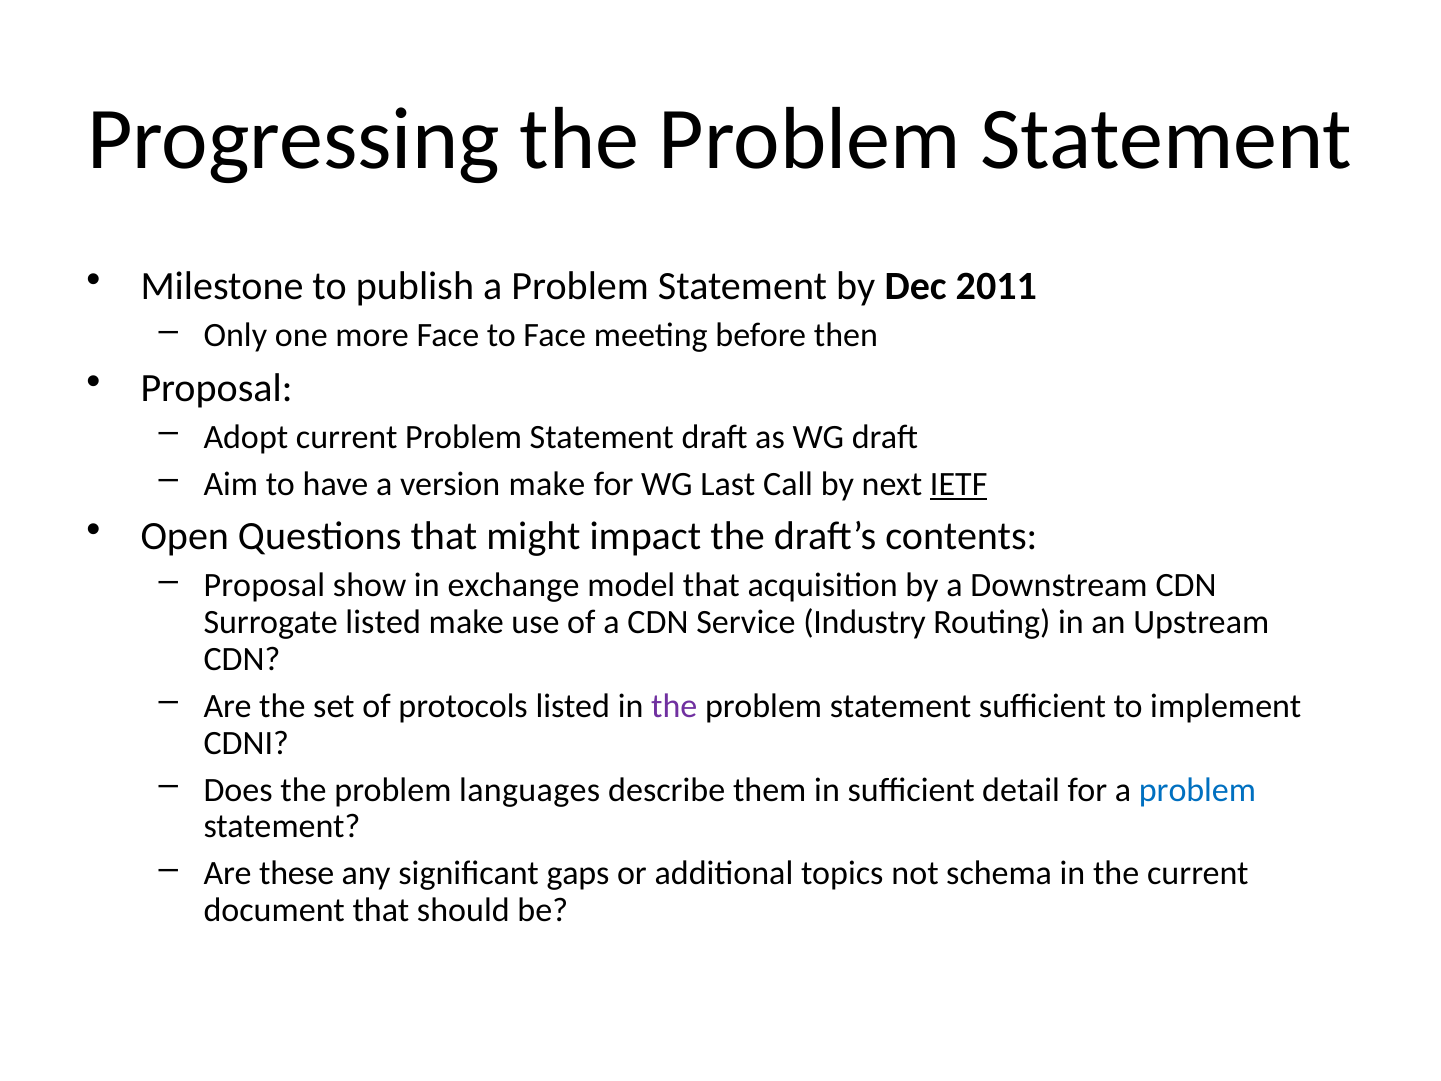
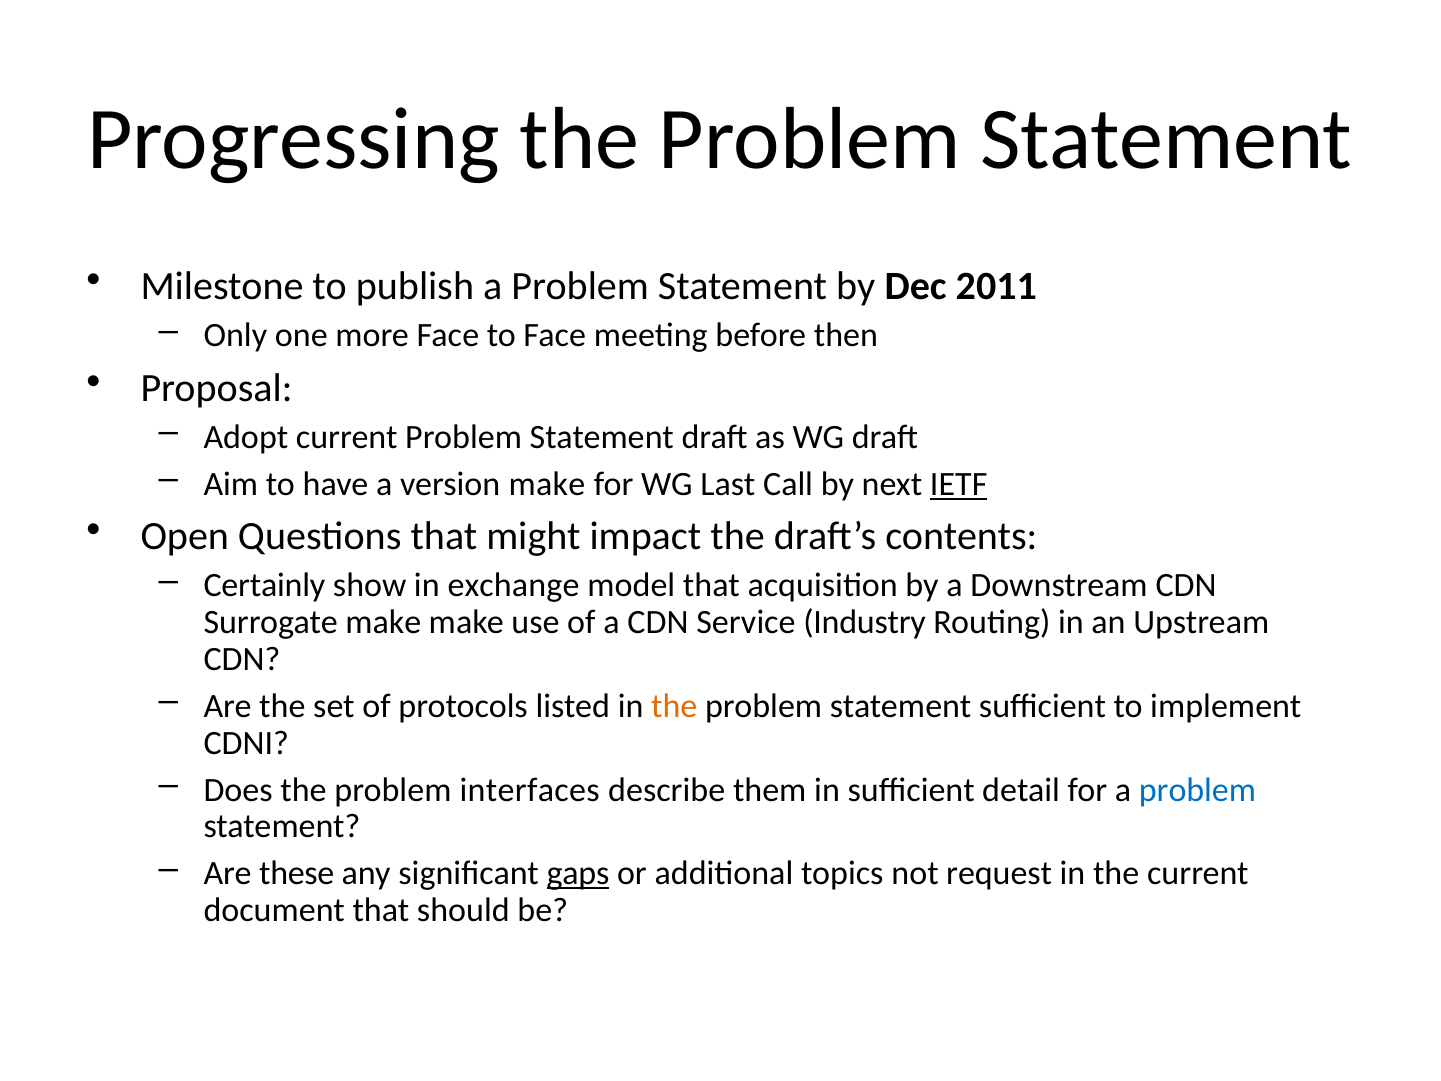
Proposal at (264, 586): Proposal -> Certainly
Surrogate listed: listed -> make
the at (674, 706) colour: purple -> orange
languages: languages -> interfaces
gaps underline: none -> present
schema: schema -> request
